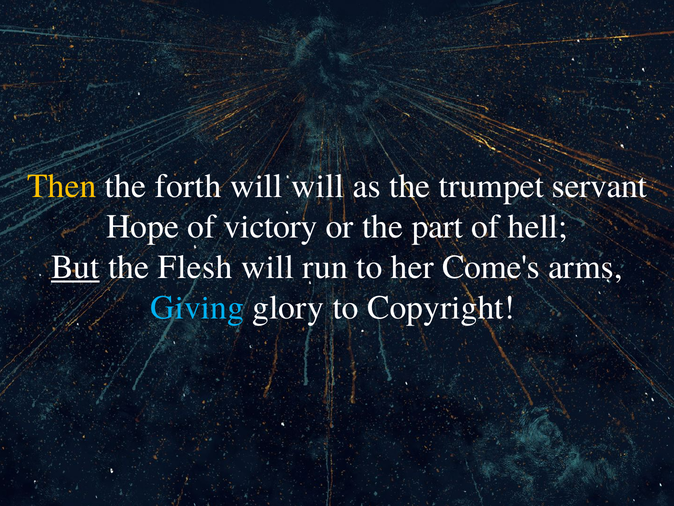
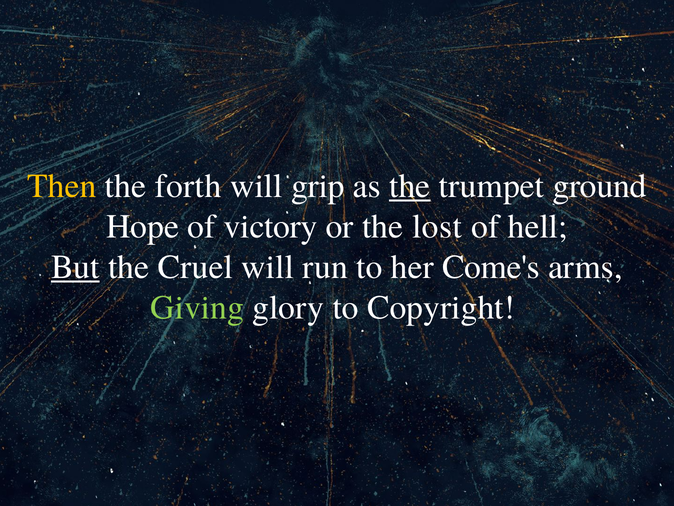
will will: will -> grip
the at (410, 186) underline: none -> present
servant: servant -> ground
part: part -> lost
Flesh: Flesh -> Cruel
Giving colour: light blue -> light green
